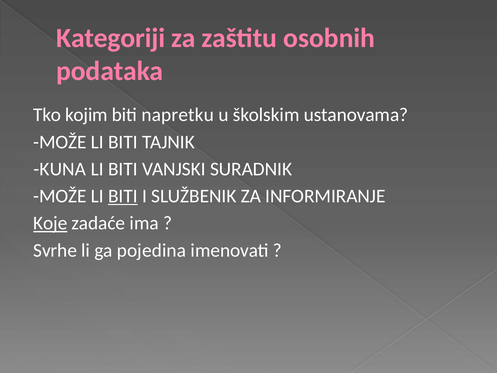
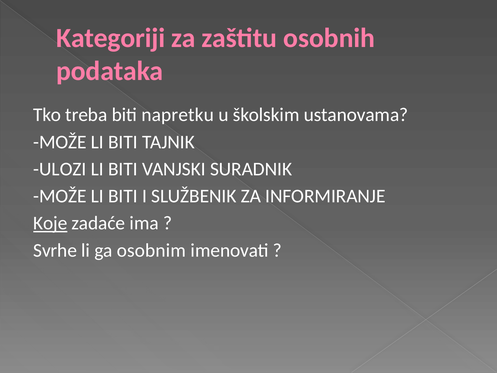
kojim: kojim -> treba
KUNA: KUNA -> ULOZI
BITI at (123, 196) underline: present -> none
pojedina: pojedina -> osobnim
